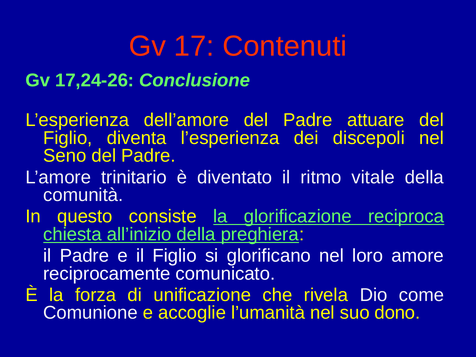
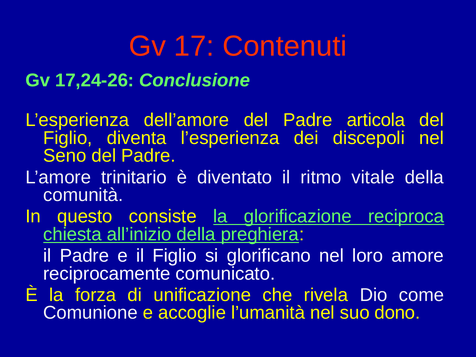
attuare: attuare -> articola
